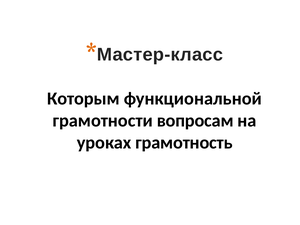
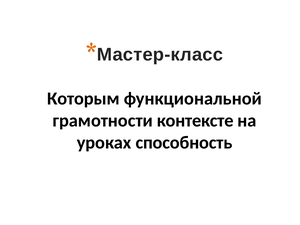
вопросам: вопросам -> контексте
грамотность: грамотность -> способность
